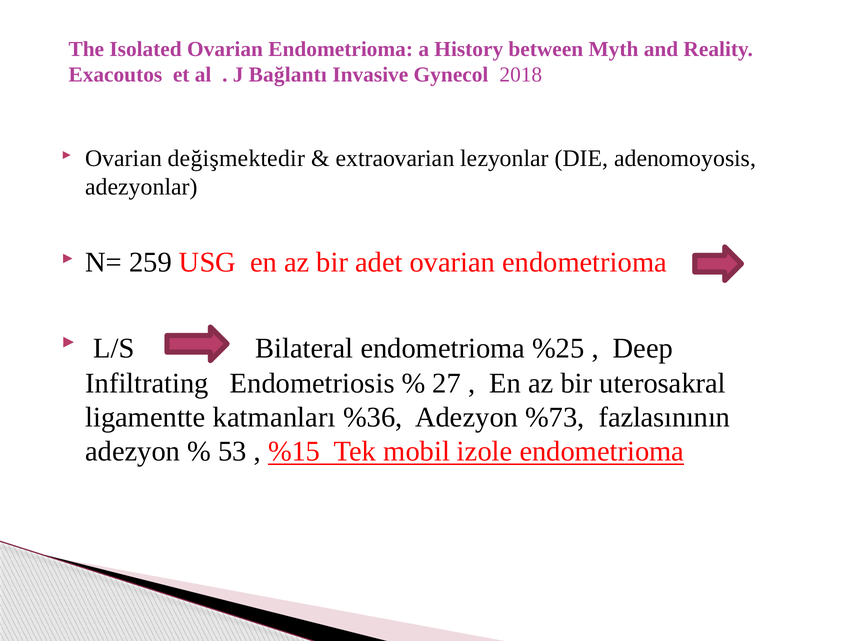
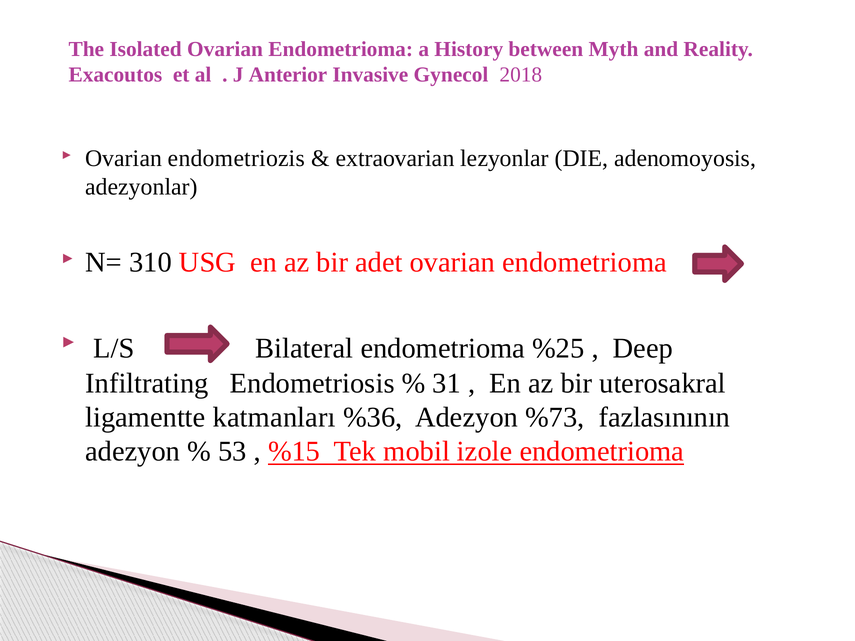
Bağlantı: Bağlantı -> Anterior
değişmektedir: değişmektedir -> endometriozis
259: 259 -> 310
27: 27 -> 31
